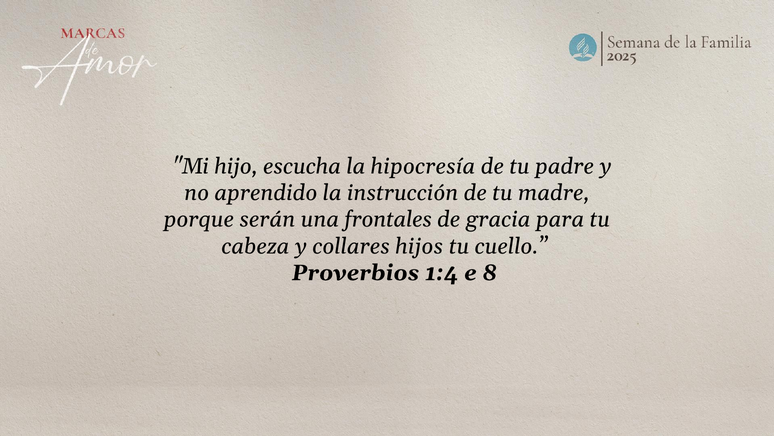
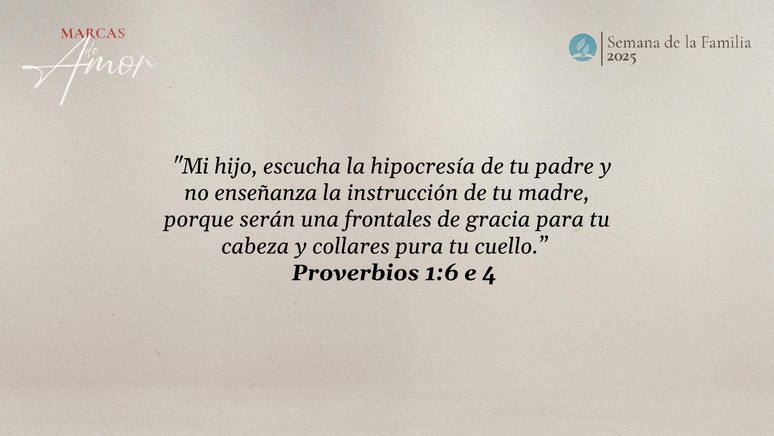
aprendido: aprendido -> enseñanza
hijos: hijos -> pura
1:4: 1:4 -> 1:6
8: 8 -> 4
